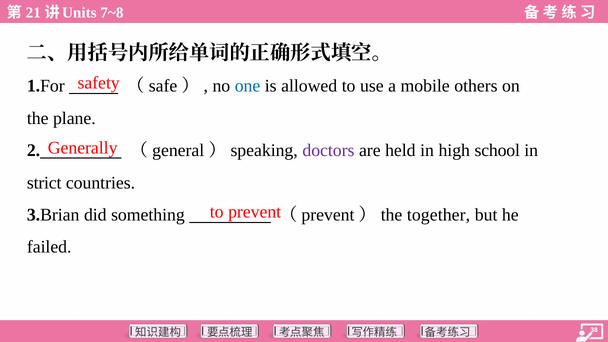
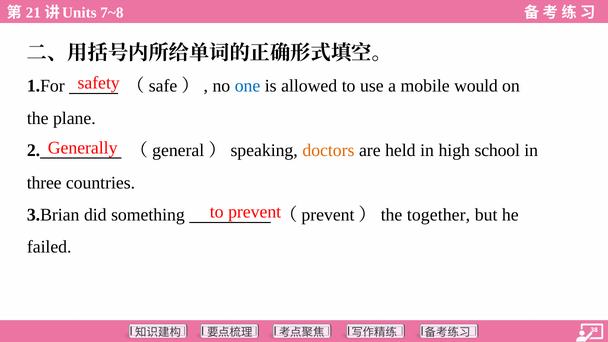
others: others -> would
doctors colour: purple -> orange
strict: strict -> three
